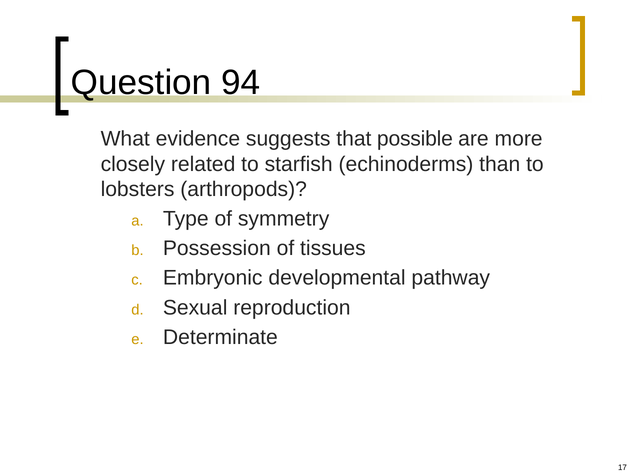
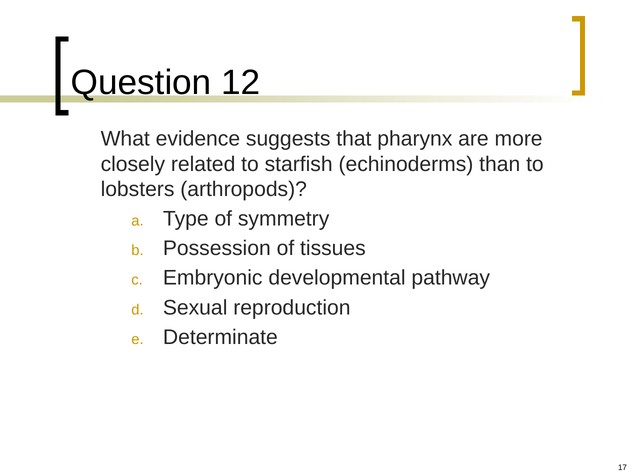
94: 94 -> 12
possible: possible -> pharynx
